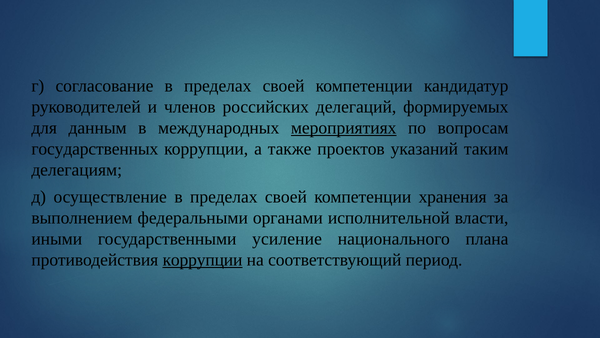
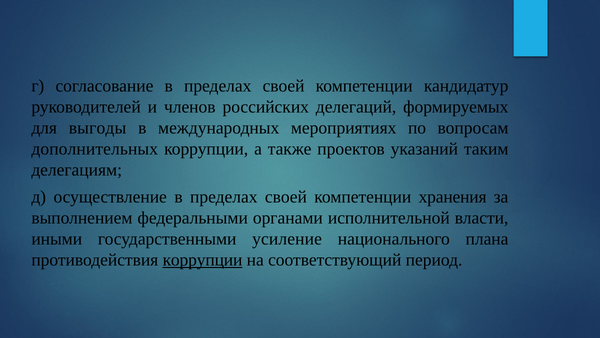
данным: данным -> выгоды
мероприятиях underline: present -> none
государственных: государственных -> дополнительных
